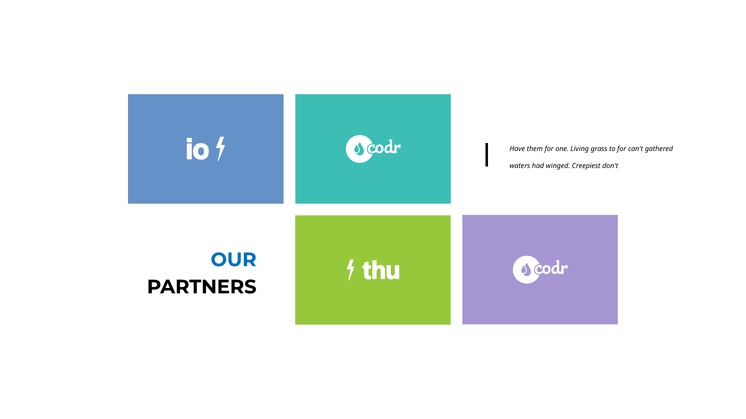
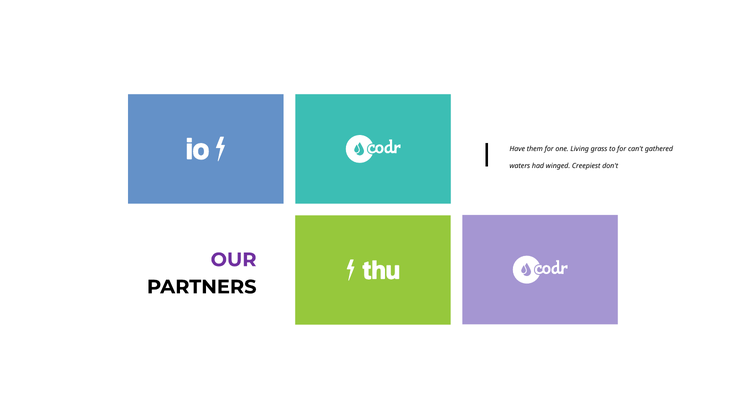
OUR colour: blue -> purple
